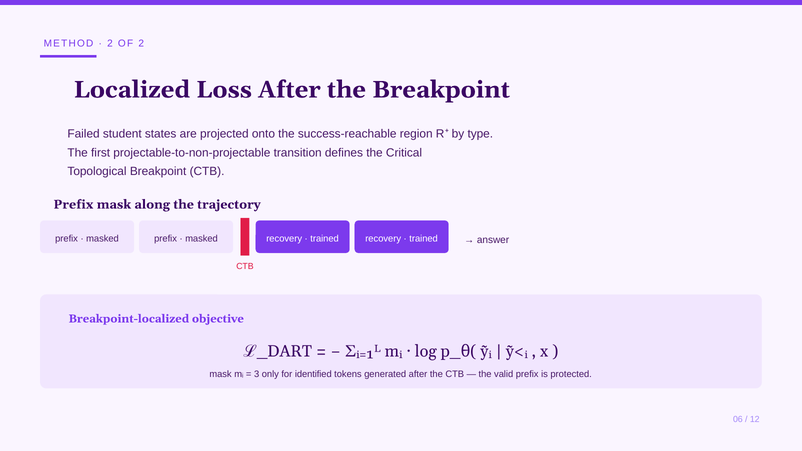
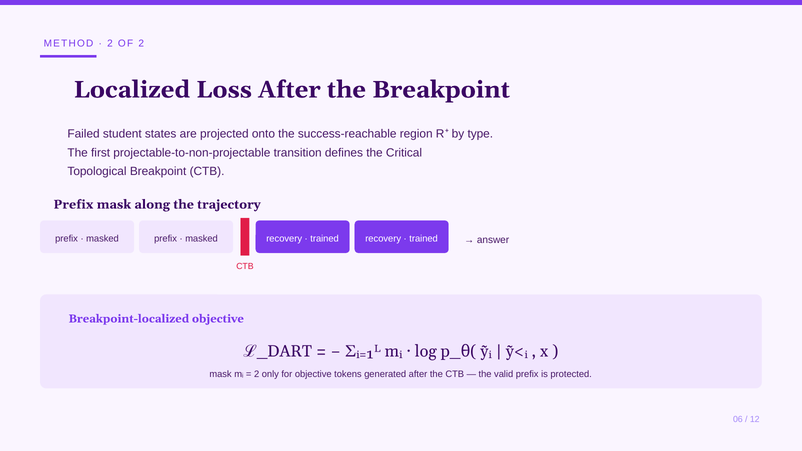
3 at (257, 374): 3 -> 2
for identified: identified -> objective
